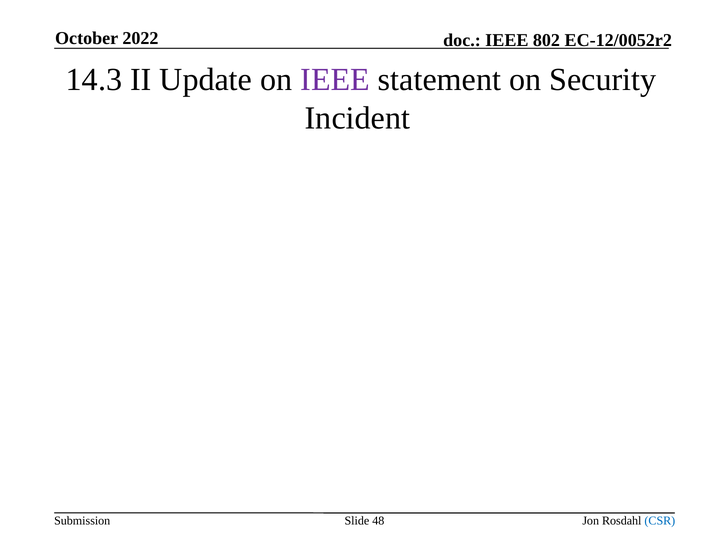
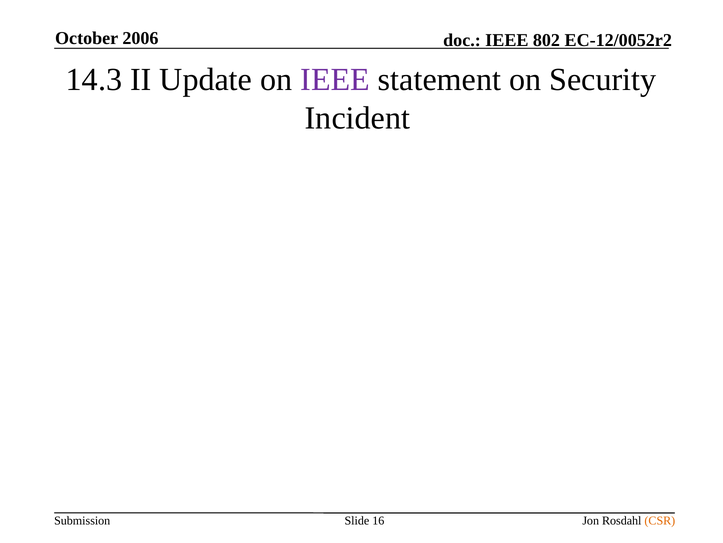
2022: 2022 -> 2006
48: 48 -> 16
CSR colour: blue -> orange
